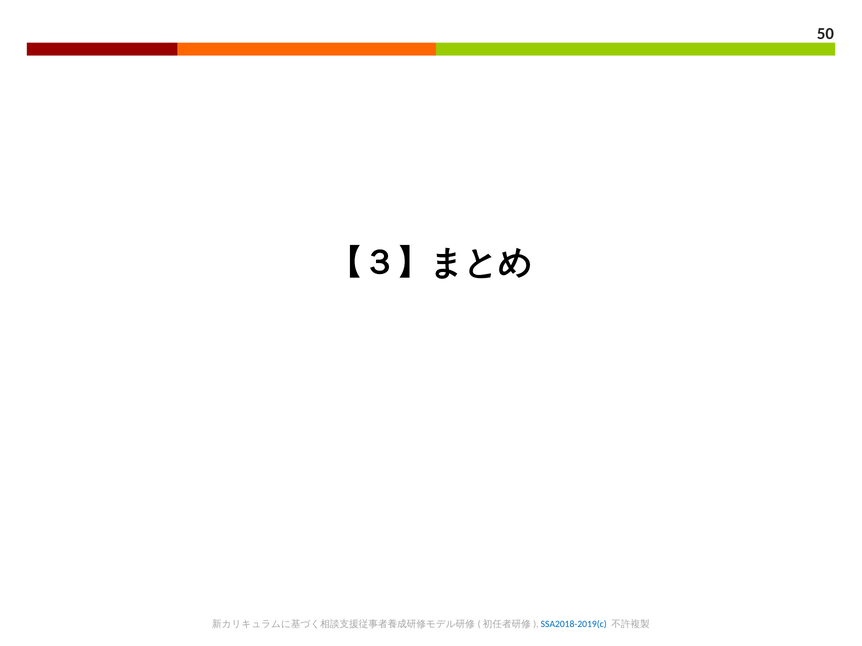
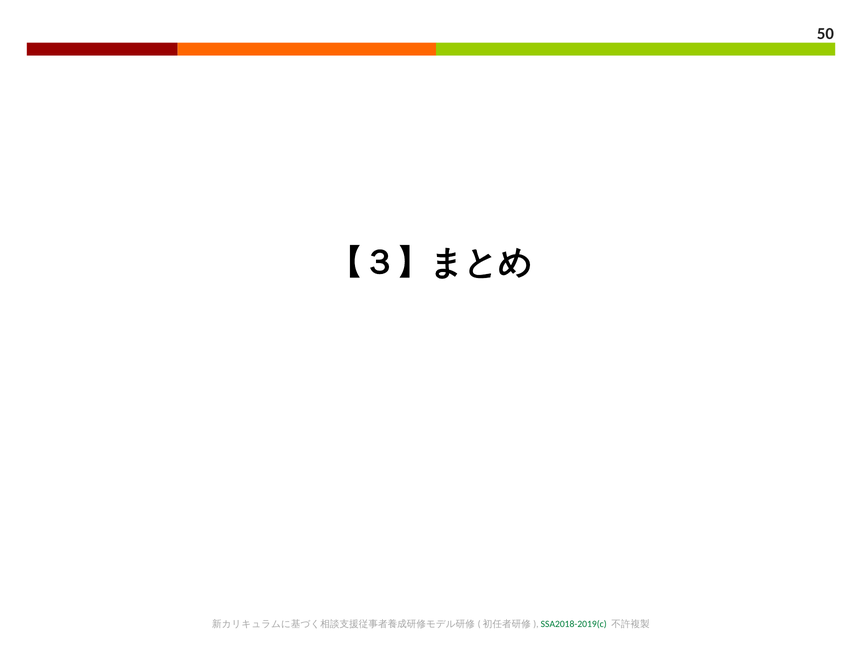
SSA2018-2019(c colour: blue -> green
